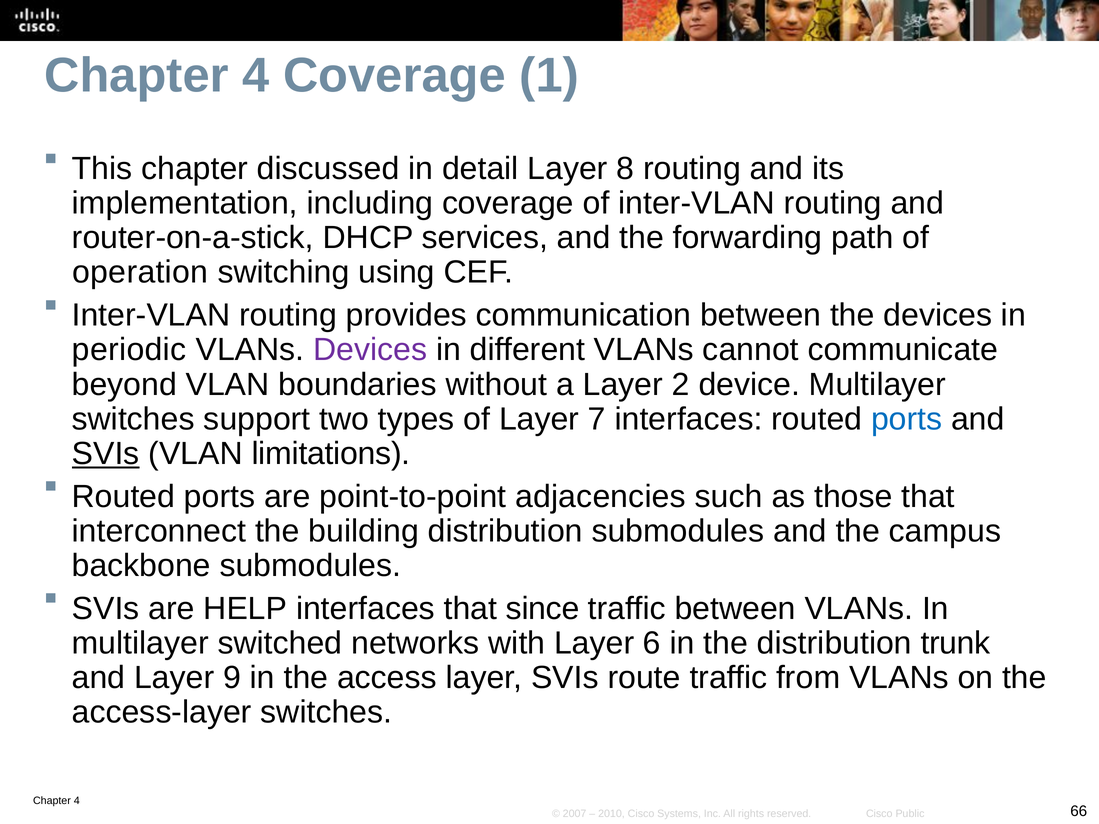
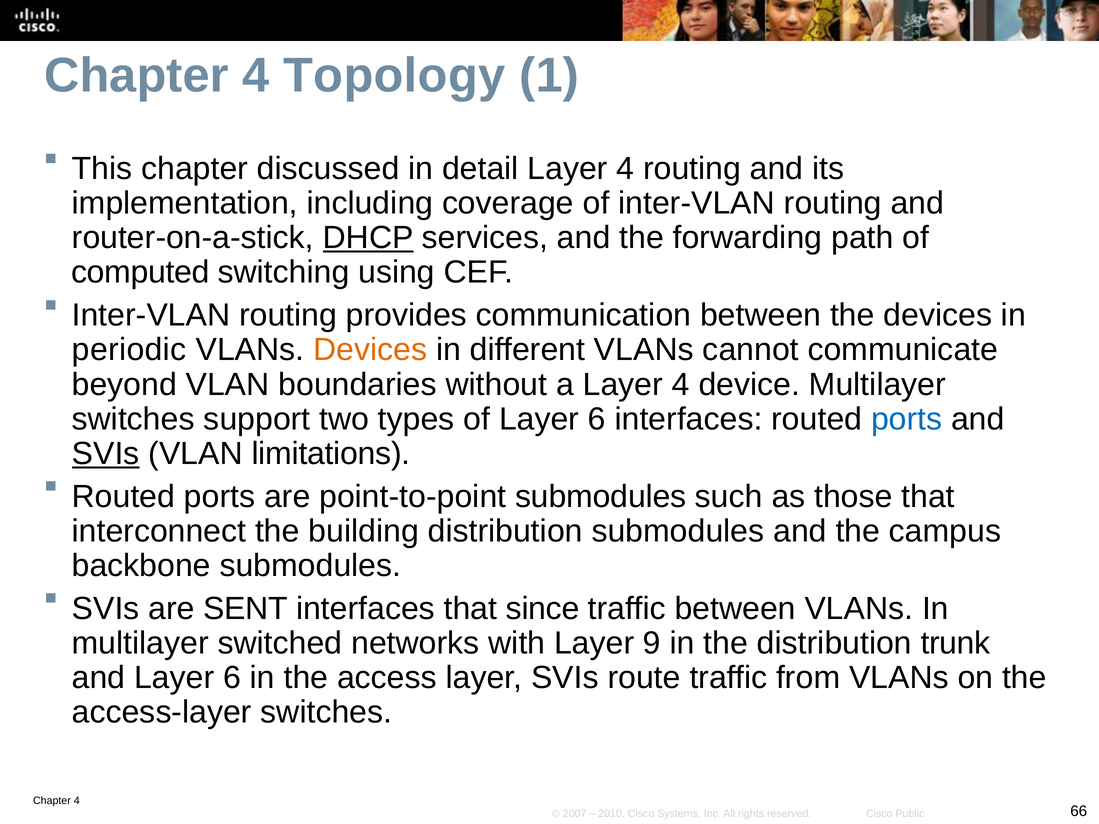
4 Coverage: Coverage -> Topology
detail Layer 8: 8 -> 4
DHCP underline: none -> present
operation: operation -> computed
Devices at (370, 350) colour: purple -> orange
a Layer 2: 2 -> 4
of Layer 7: 7 -> 6
point-to-point adjacencies: adjacencies -> submodules
HELP: HELP -> SENT
6: 6 -> 9
and Layer 9: 9 -> 6
